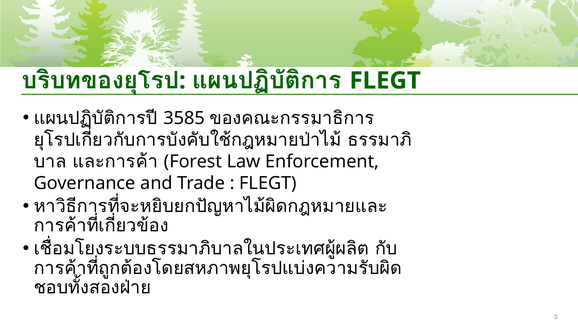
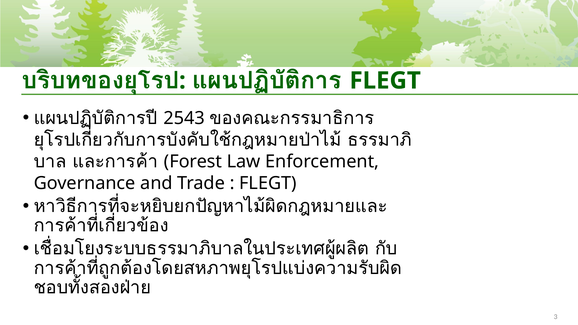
3585: 3585 -> 2543
